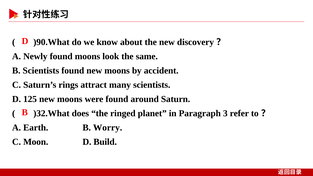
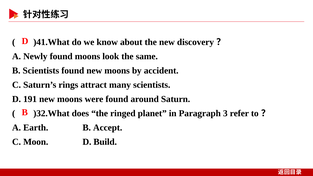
)90.What: )90.What -> )41.What
125: 125 -> 191
Worry: Worry -> Accept
